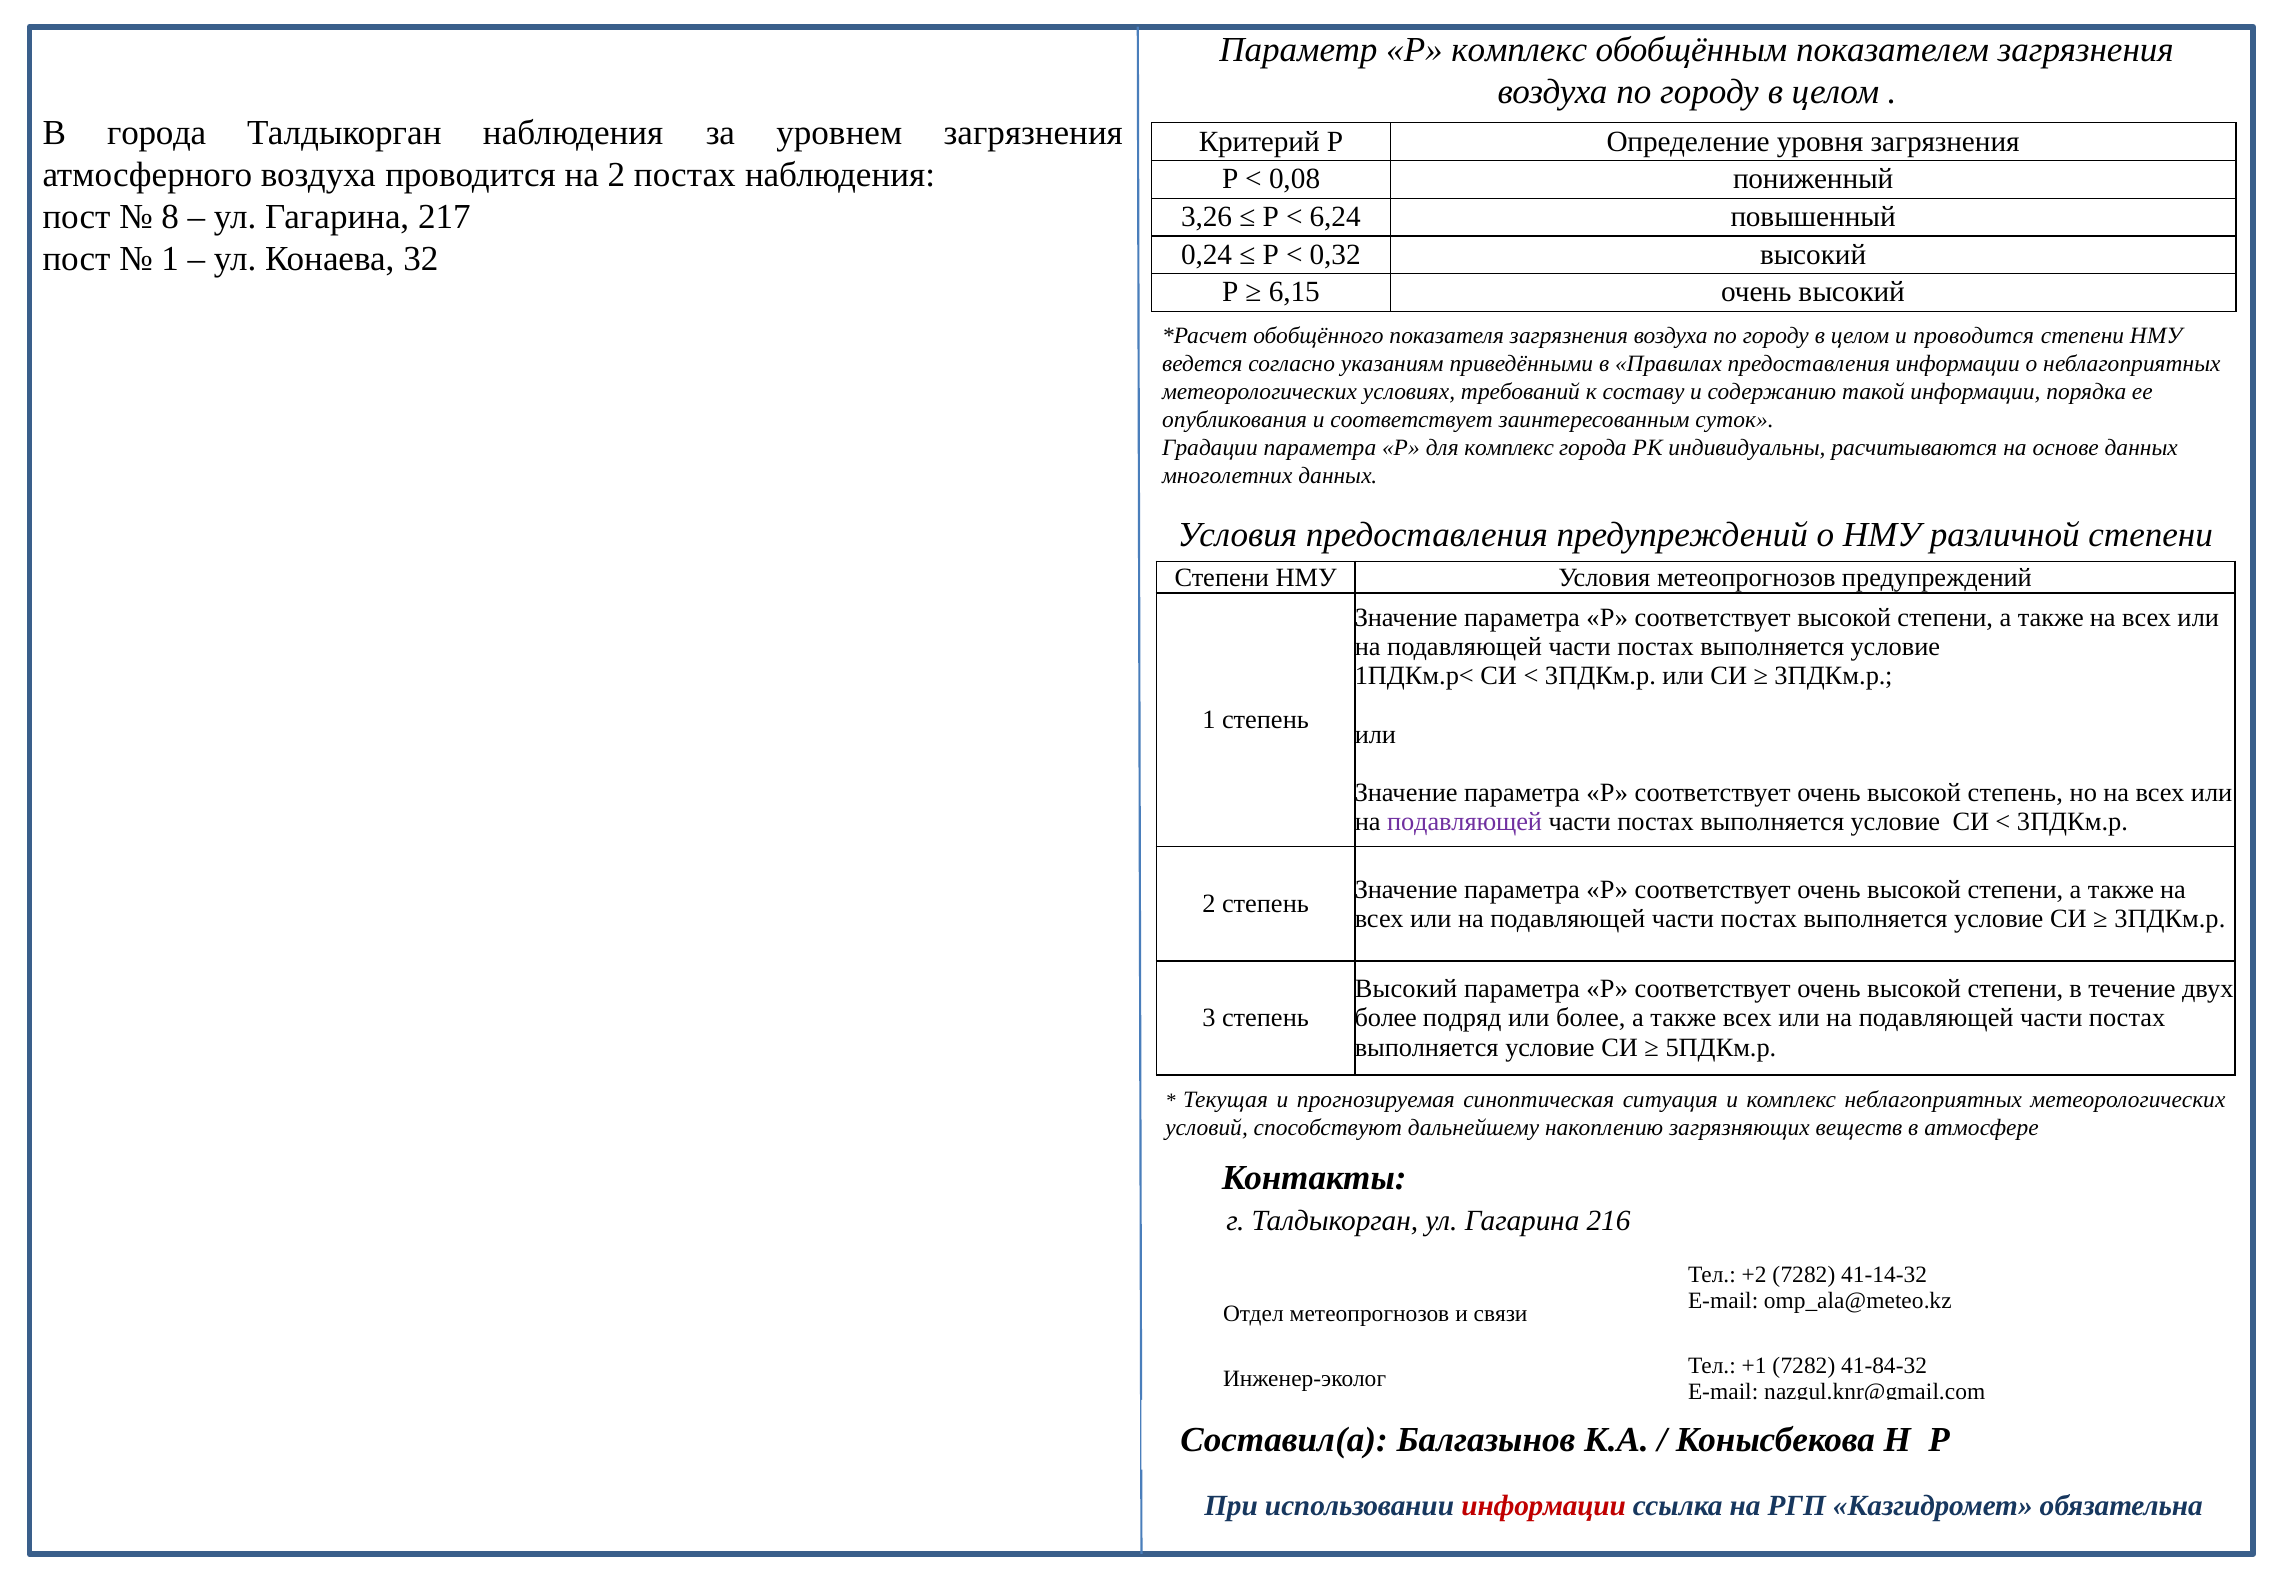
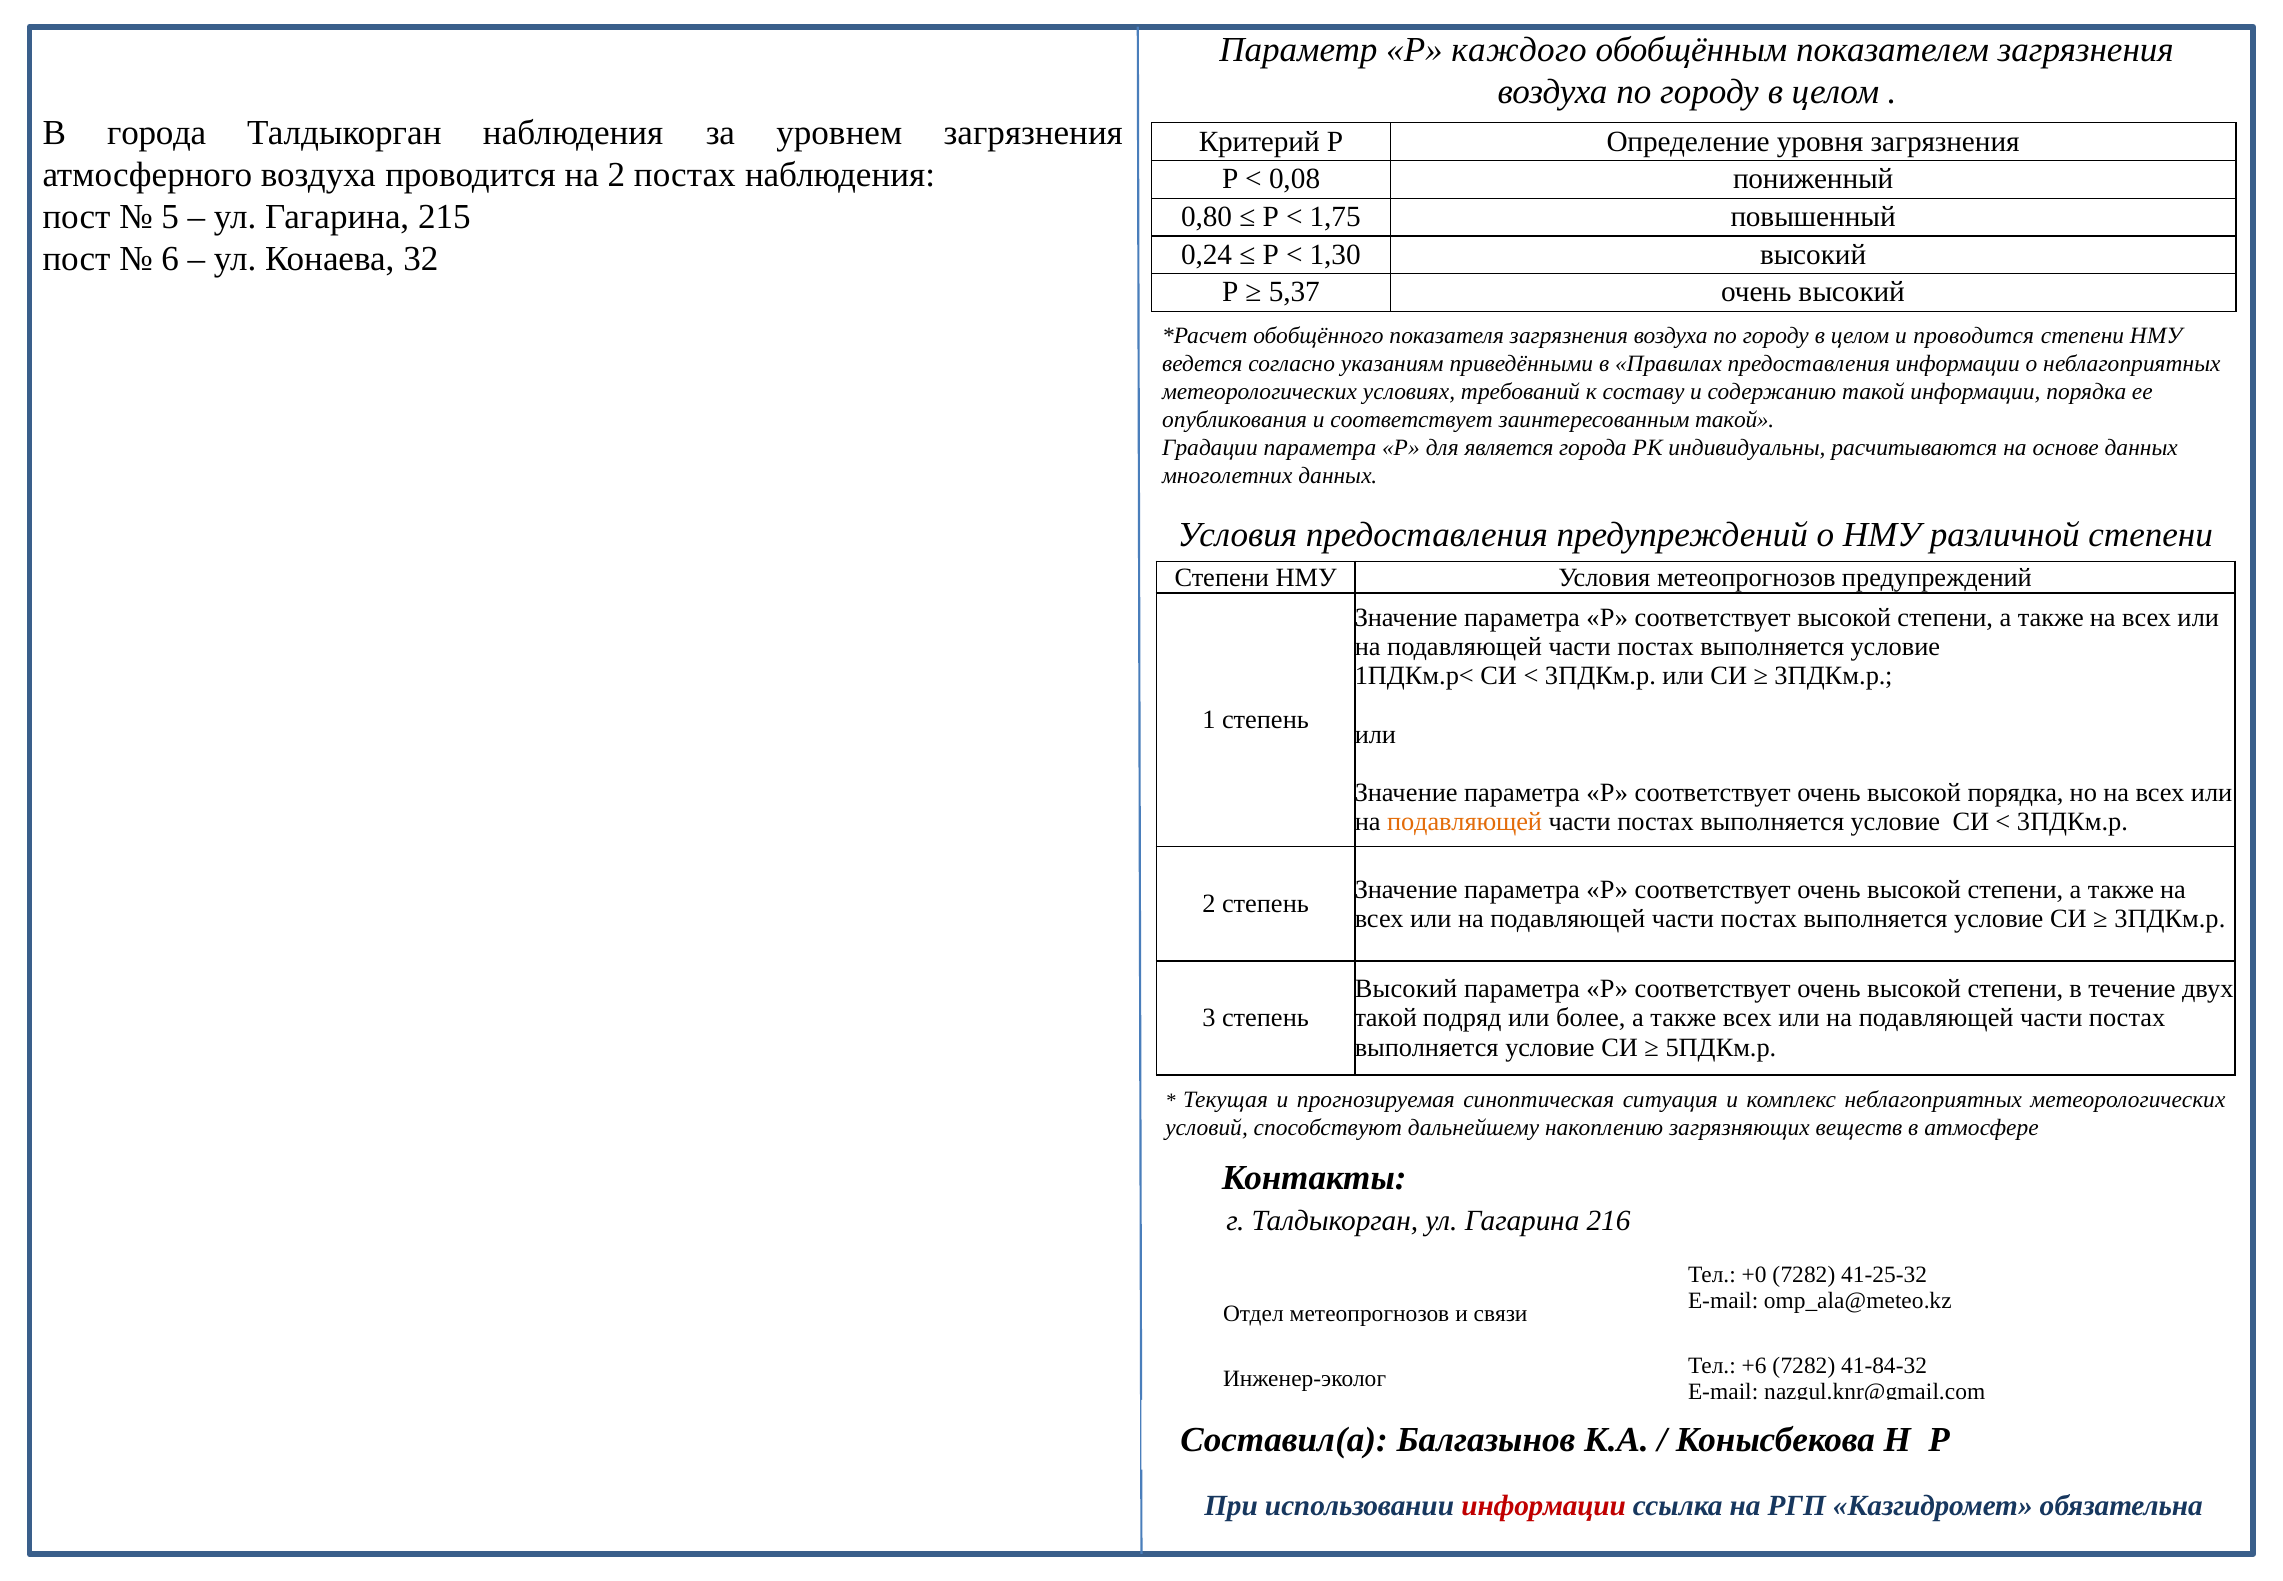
Р комплекс: комплекс -> каждого
8: 8 -> 5
217: 217 -> 215
3,26: 3,26 -> 0,80
6,24: 6,24 -> 1,75
0,32: 0,32 -> 1,30
1 at (170, 259): 1 -> 6
6,15: 6,15 -> 5,37
заинтересованным суток: суток -> такой
для комплекс: комплекс -> является
высокой степень: степень -> порядка
подавляющей at (1465, 822) colour: purple -> orange
более at (1386, 1018): более -> такой
+2: +2 -> +0
41-14-32: 41-14-32 -> 41-25-32
+1: +1 -> +6
